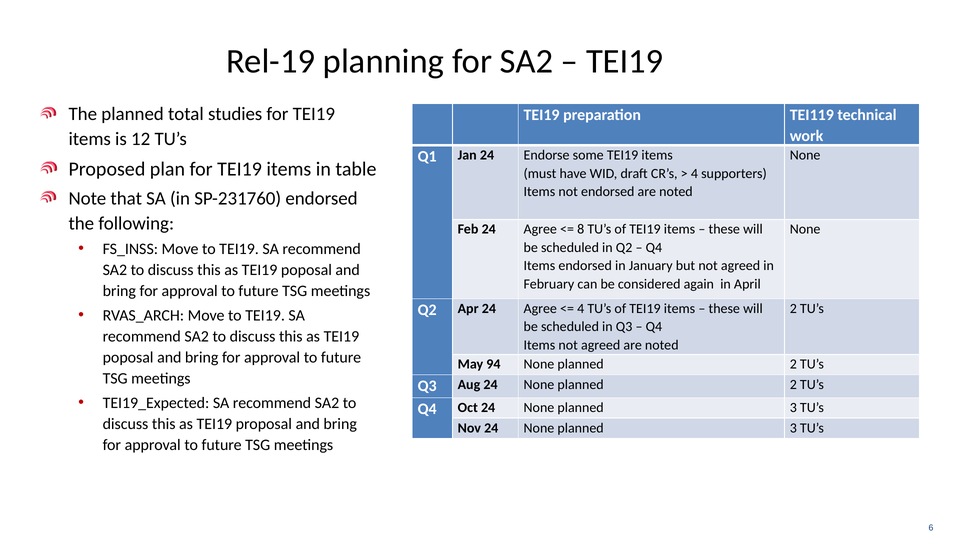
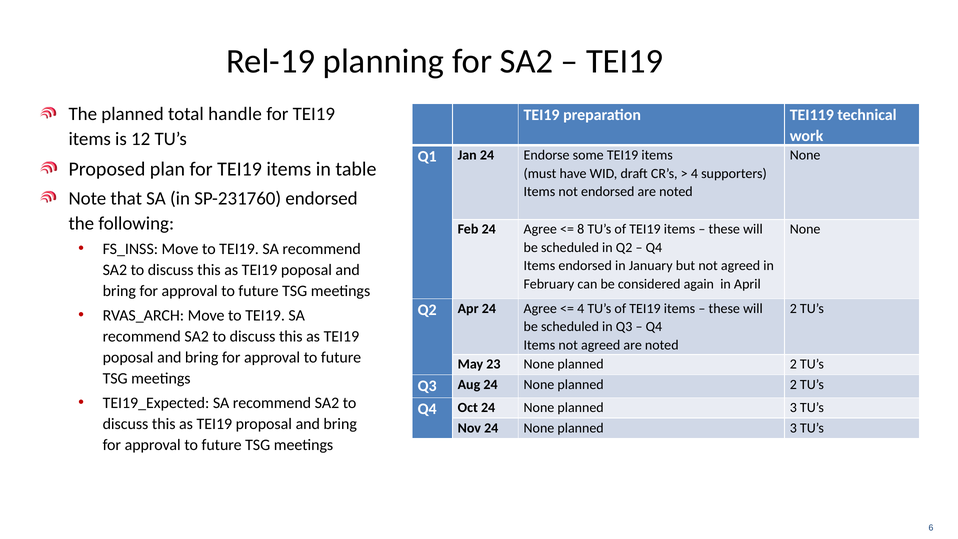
studies: studies -> handle
94: 94 -> 23
